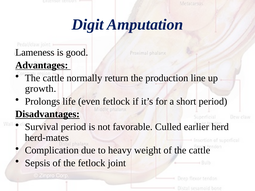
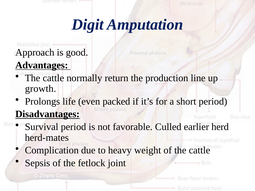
Lameness: Lameness -> Approach
even fetlock: fetlock -> packed
